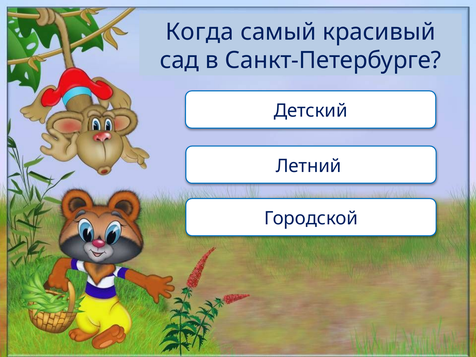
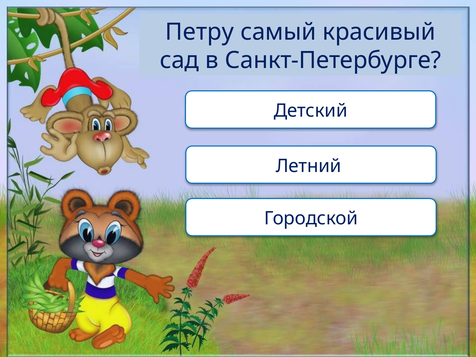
Когда: Когда -> Петру
